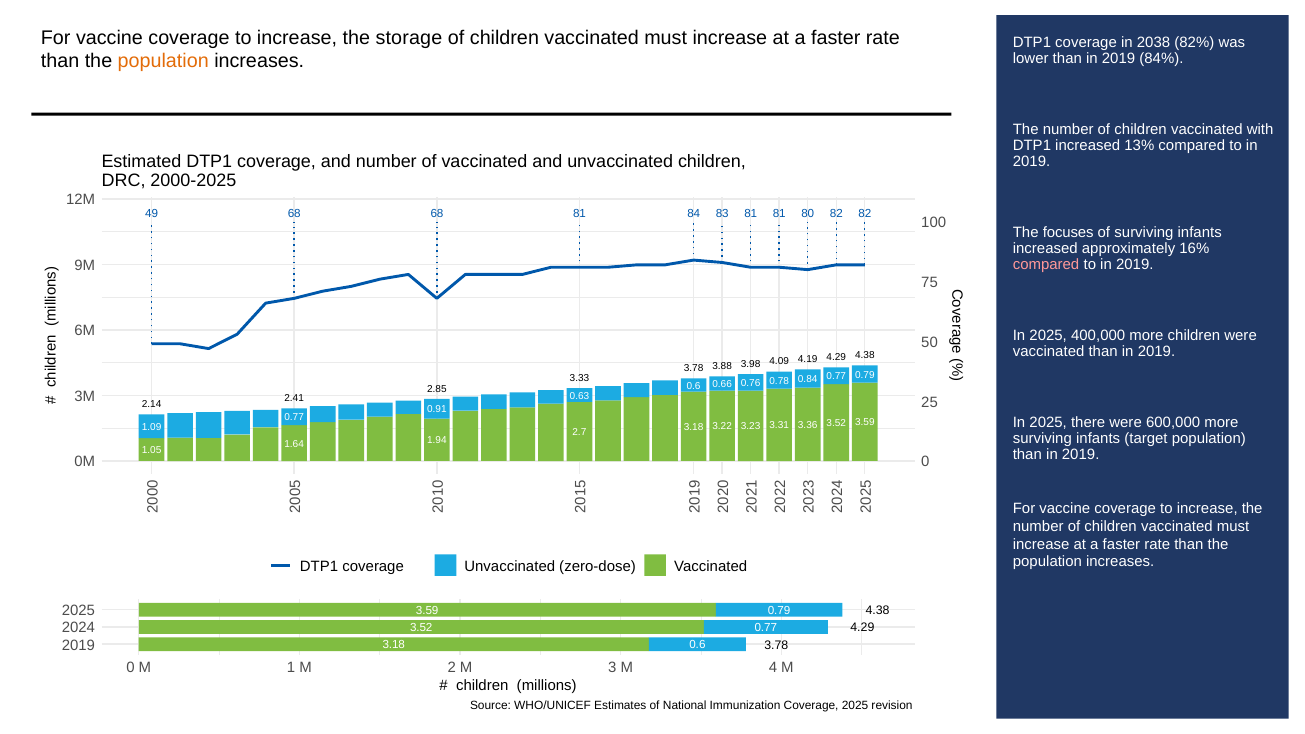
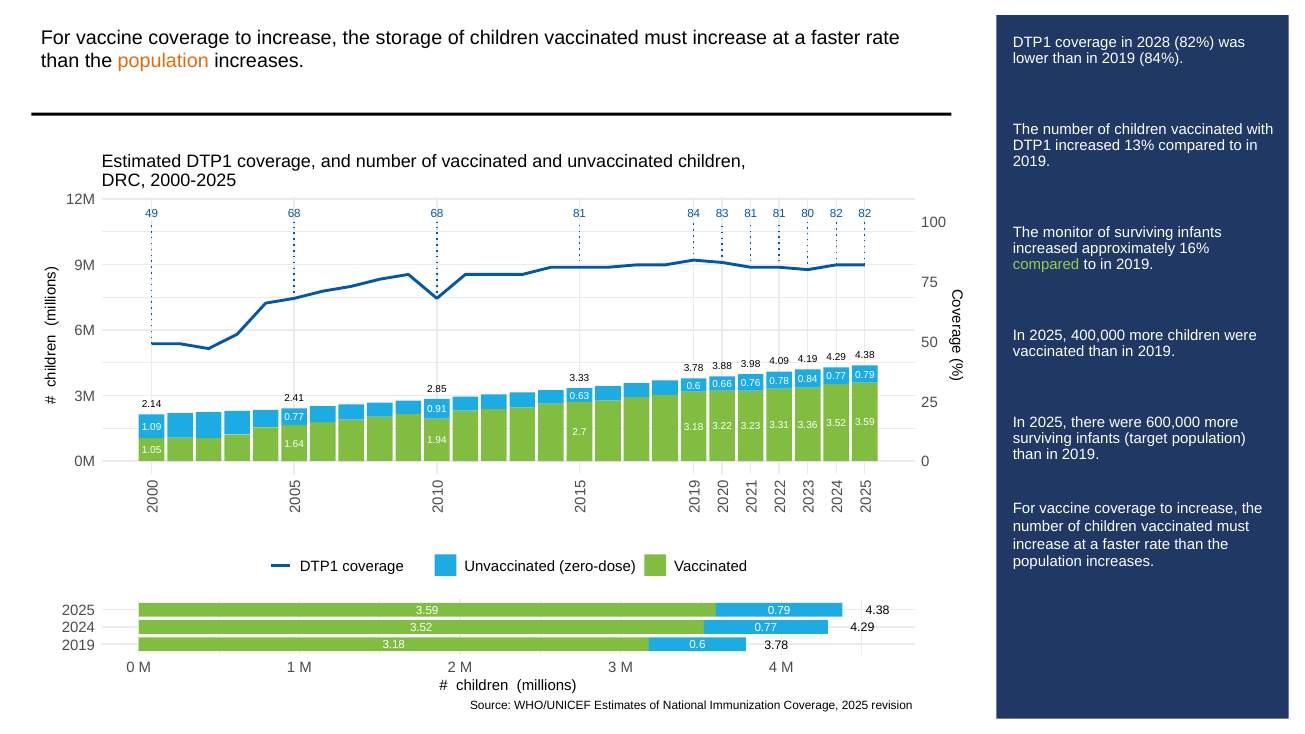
2038: 2038 -> 2028
focuses: focuses -> monitor
compared at (1046, 265) colour: pink -> light green
